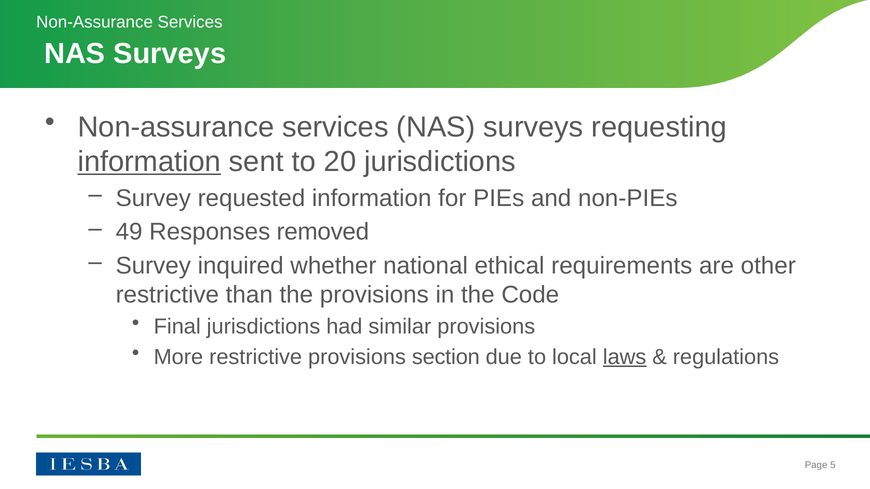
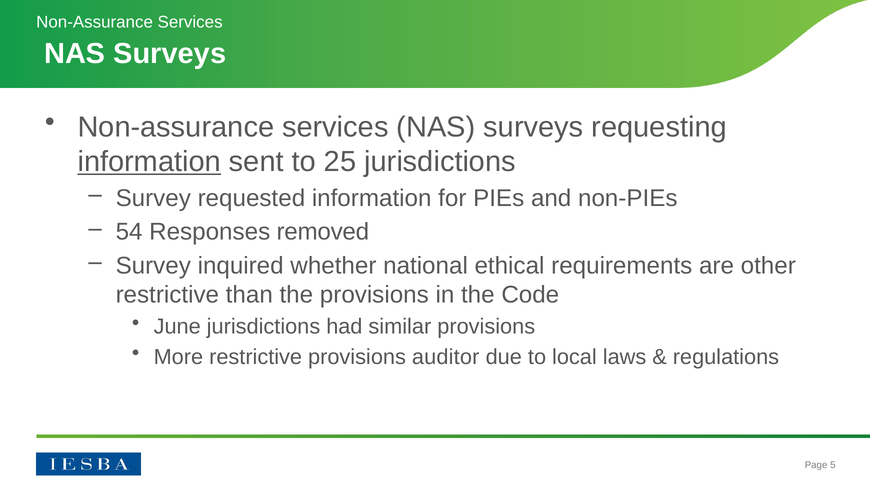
20: 20 -> 25
49: 49 -> 54
Final: Final -> June
section: section -> auditor
laws underline: present -> none
